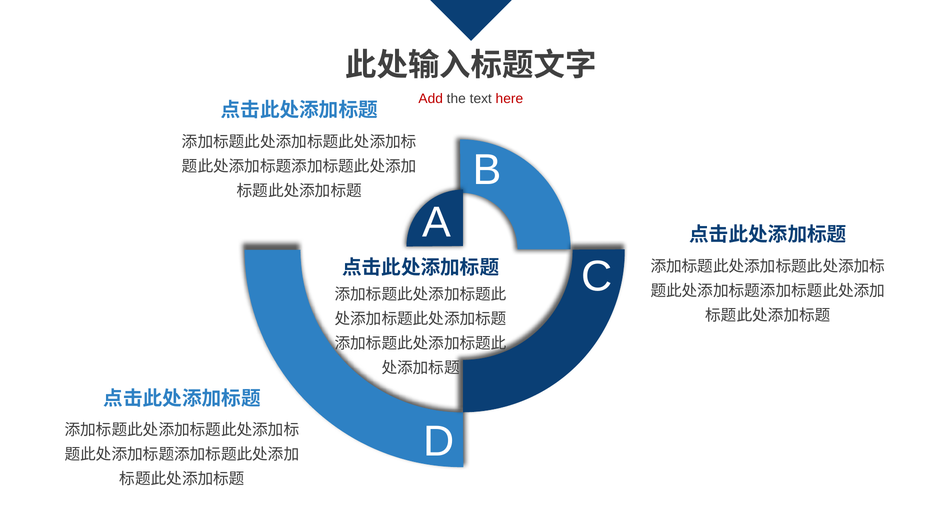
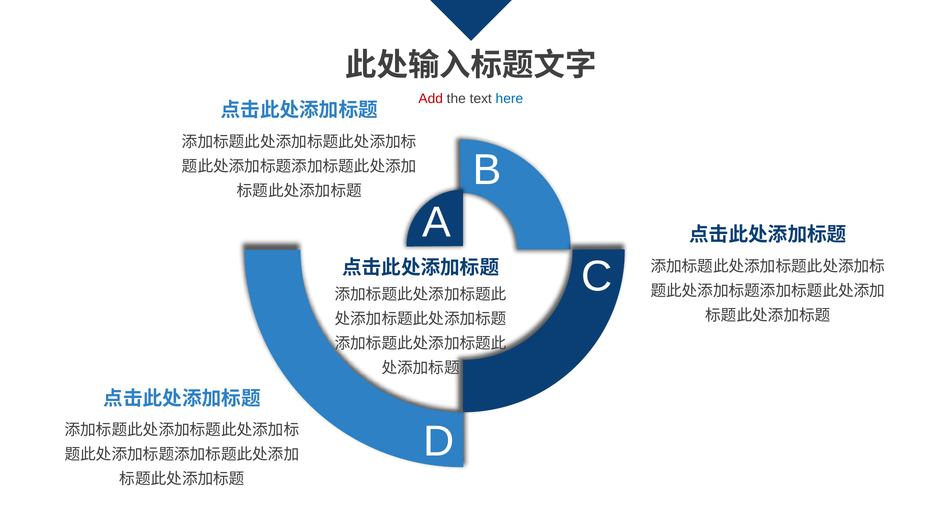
here colour: red -> blue
